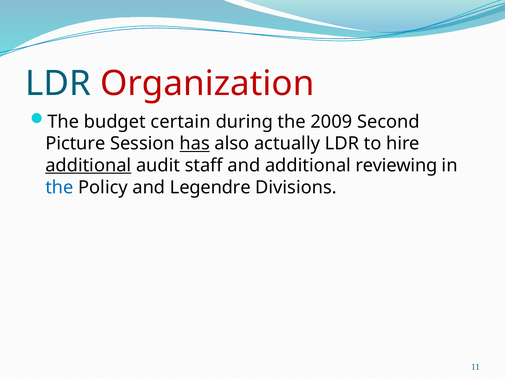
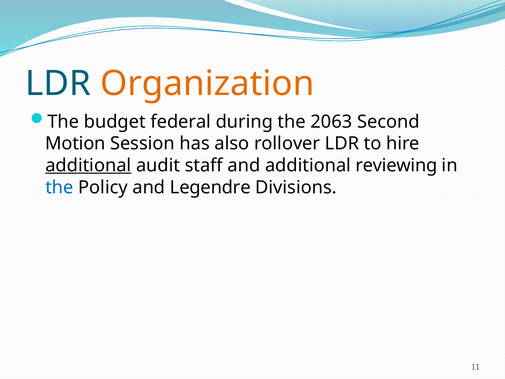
Organization colour: red -> orange
certain: certain -> federal
2009: 2009 -> 2063
Picture: Picture -> Motion
has underline: present -> none
actually: actually -> rollover
